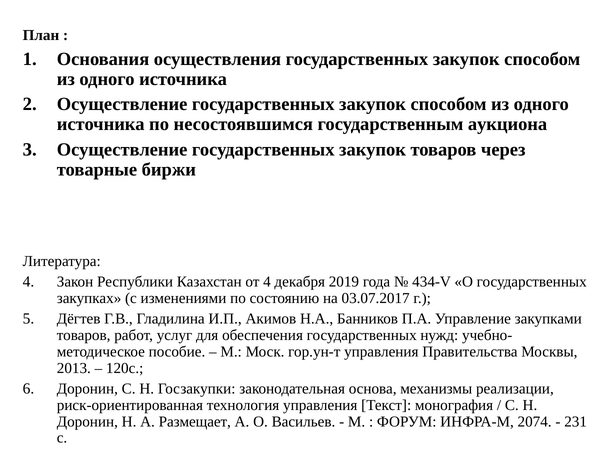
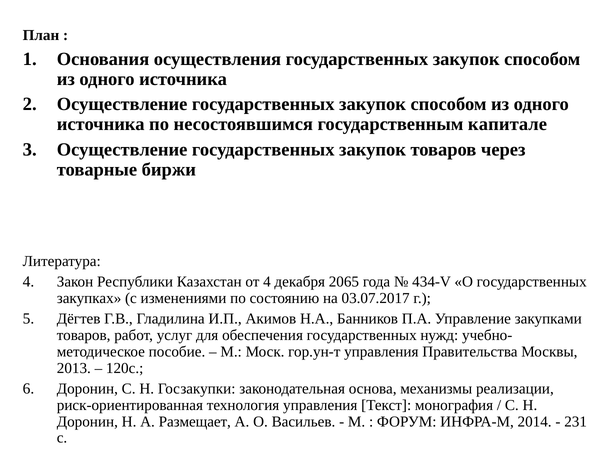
аукциона: аукциона -> капитале
2019: 2019 -> 2065
2074: 2074 -> 2014
